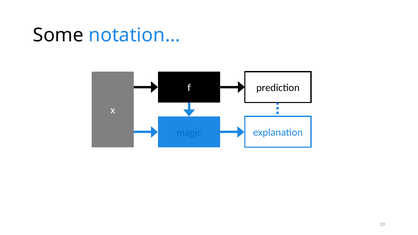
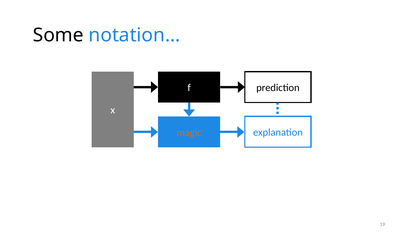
magic colour: blue -> orange
